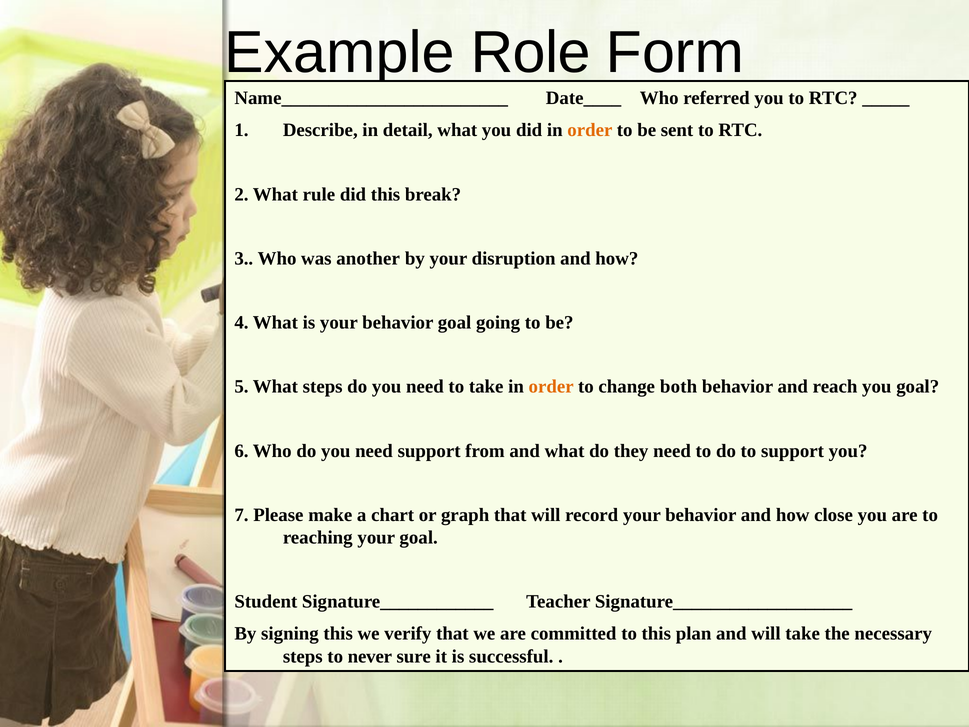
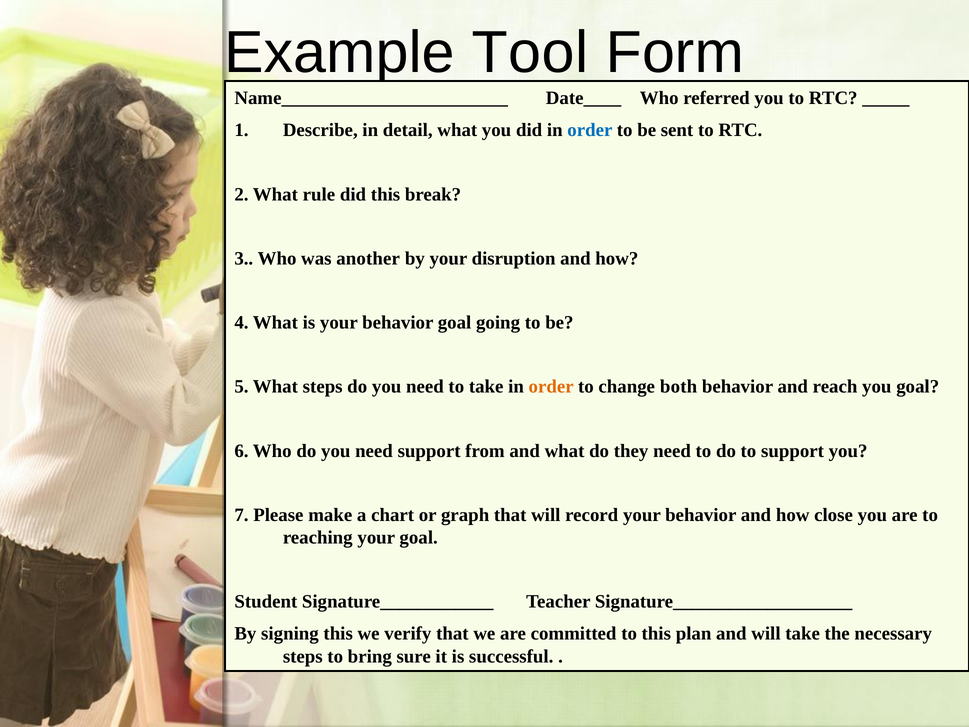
Role: Role -> Tool
order at (590, 130) colour: orange -> blue
never: never -> bring
